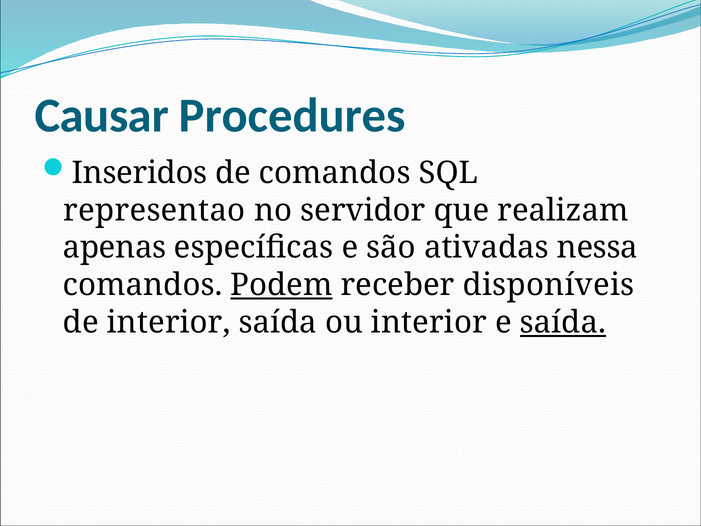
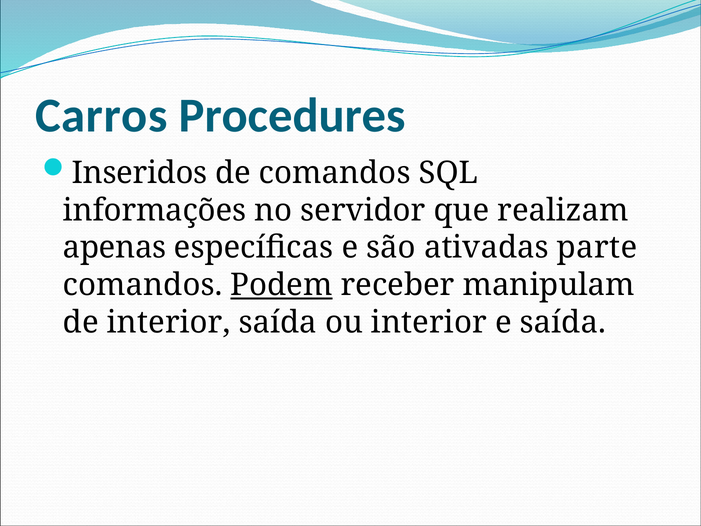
Causar: Causar -> Carros
representao: representao -> informações
nessa: nessa -> parte
disponíveis: disponíveis -> manipulam
saída at (563, 322) underline: present -> none
